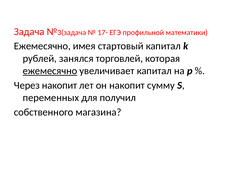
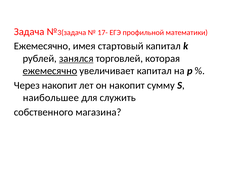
занялся underline: none -> present
переменных: переменных -> наибольшее
получил: получил -> служить
